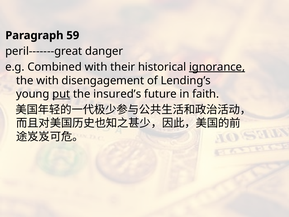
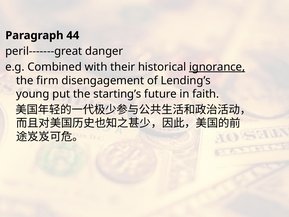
59: 59 -> 44
the with: with -> firm
put underline: present -> none
insured’s: insured’s -> starting’s
